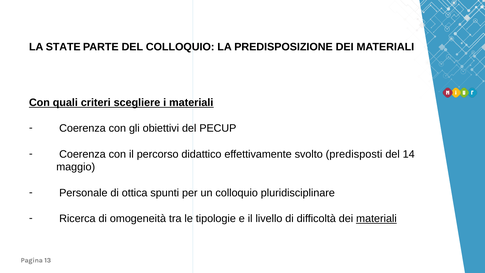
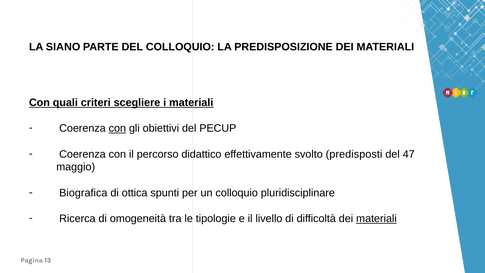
STATE: STATE -> SIANO
con at (117, 128) underline: none -> present
14: 14 -> 47
Personale: Personale -> Biografica
